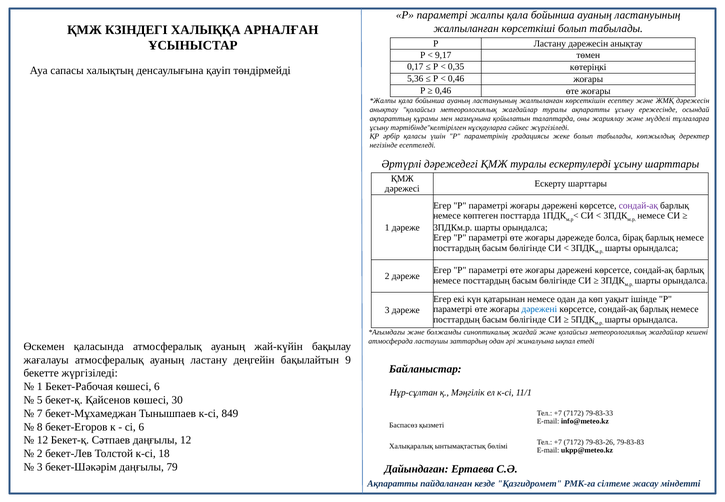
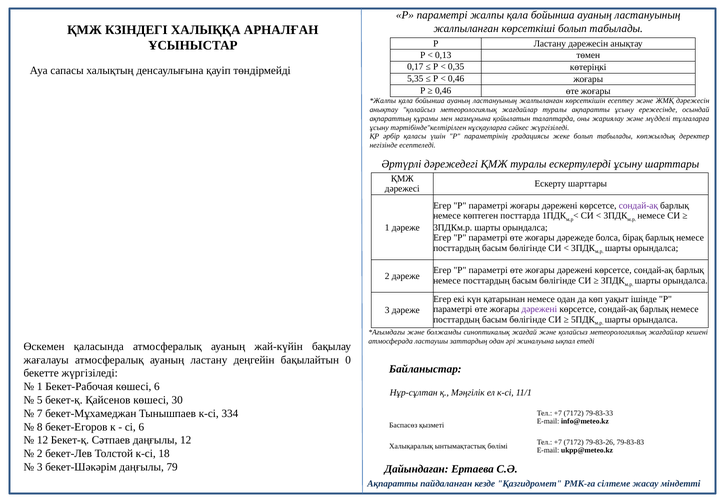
9,17: 9,17 -> 0,13
5,36: 5,36 -> 5,35
дәрежені at (539, 309) colour: blue -> purple
9: 9 -> 0
849: 849 -> 334
